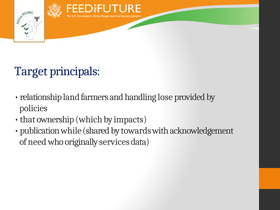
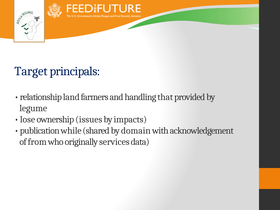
lose: lose -> that
policies: policies -> legume
that: that -> lose
which: which -> issues
towards: towards -> domain
need: need -> from
